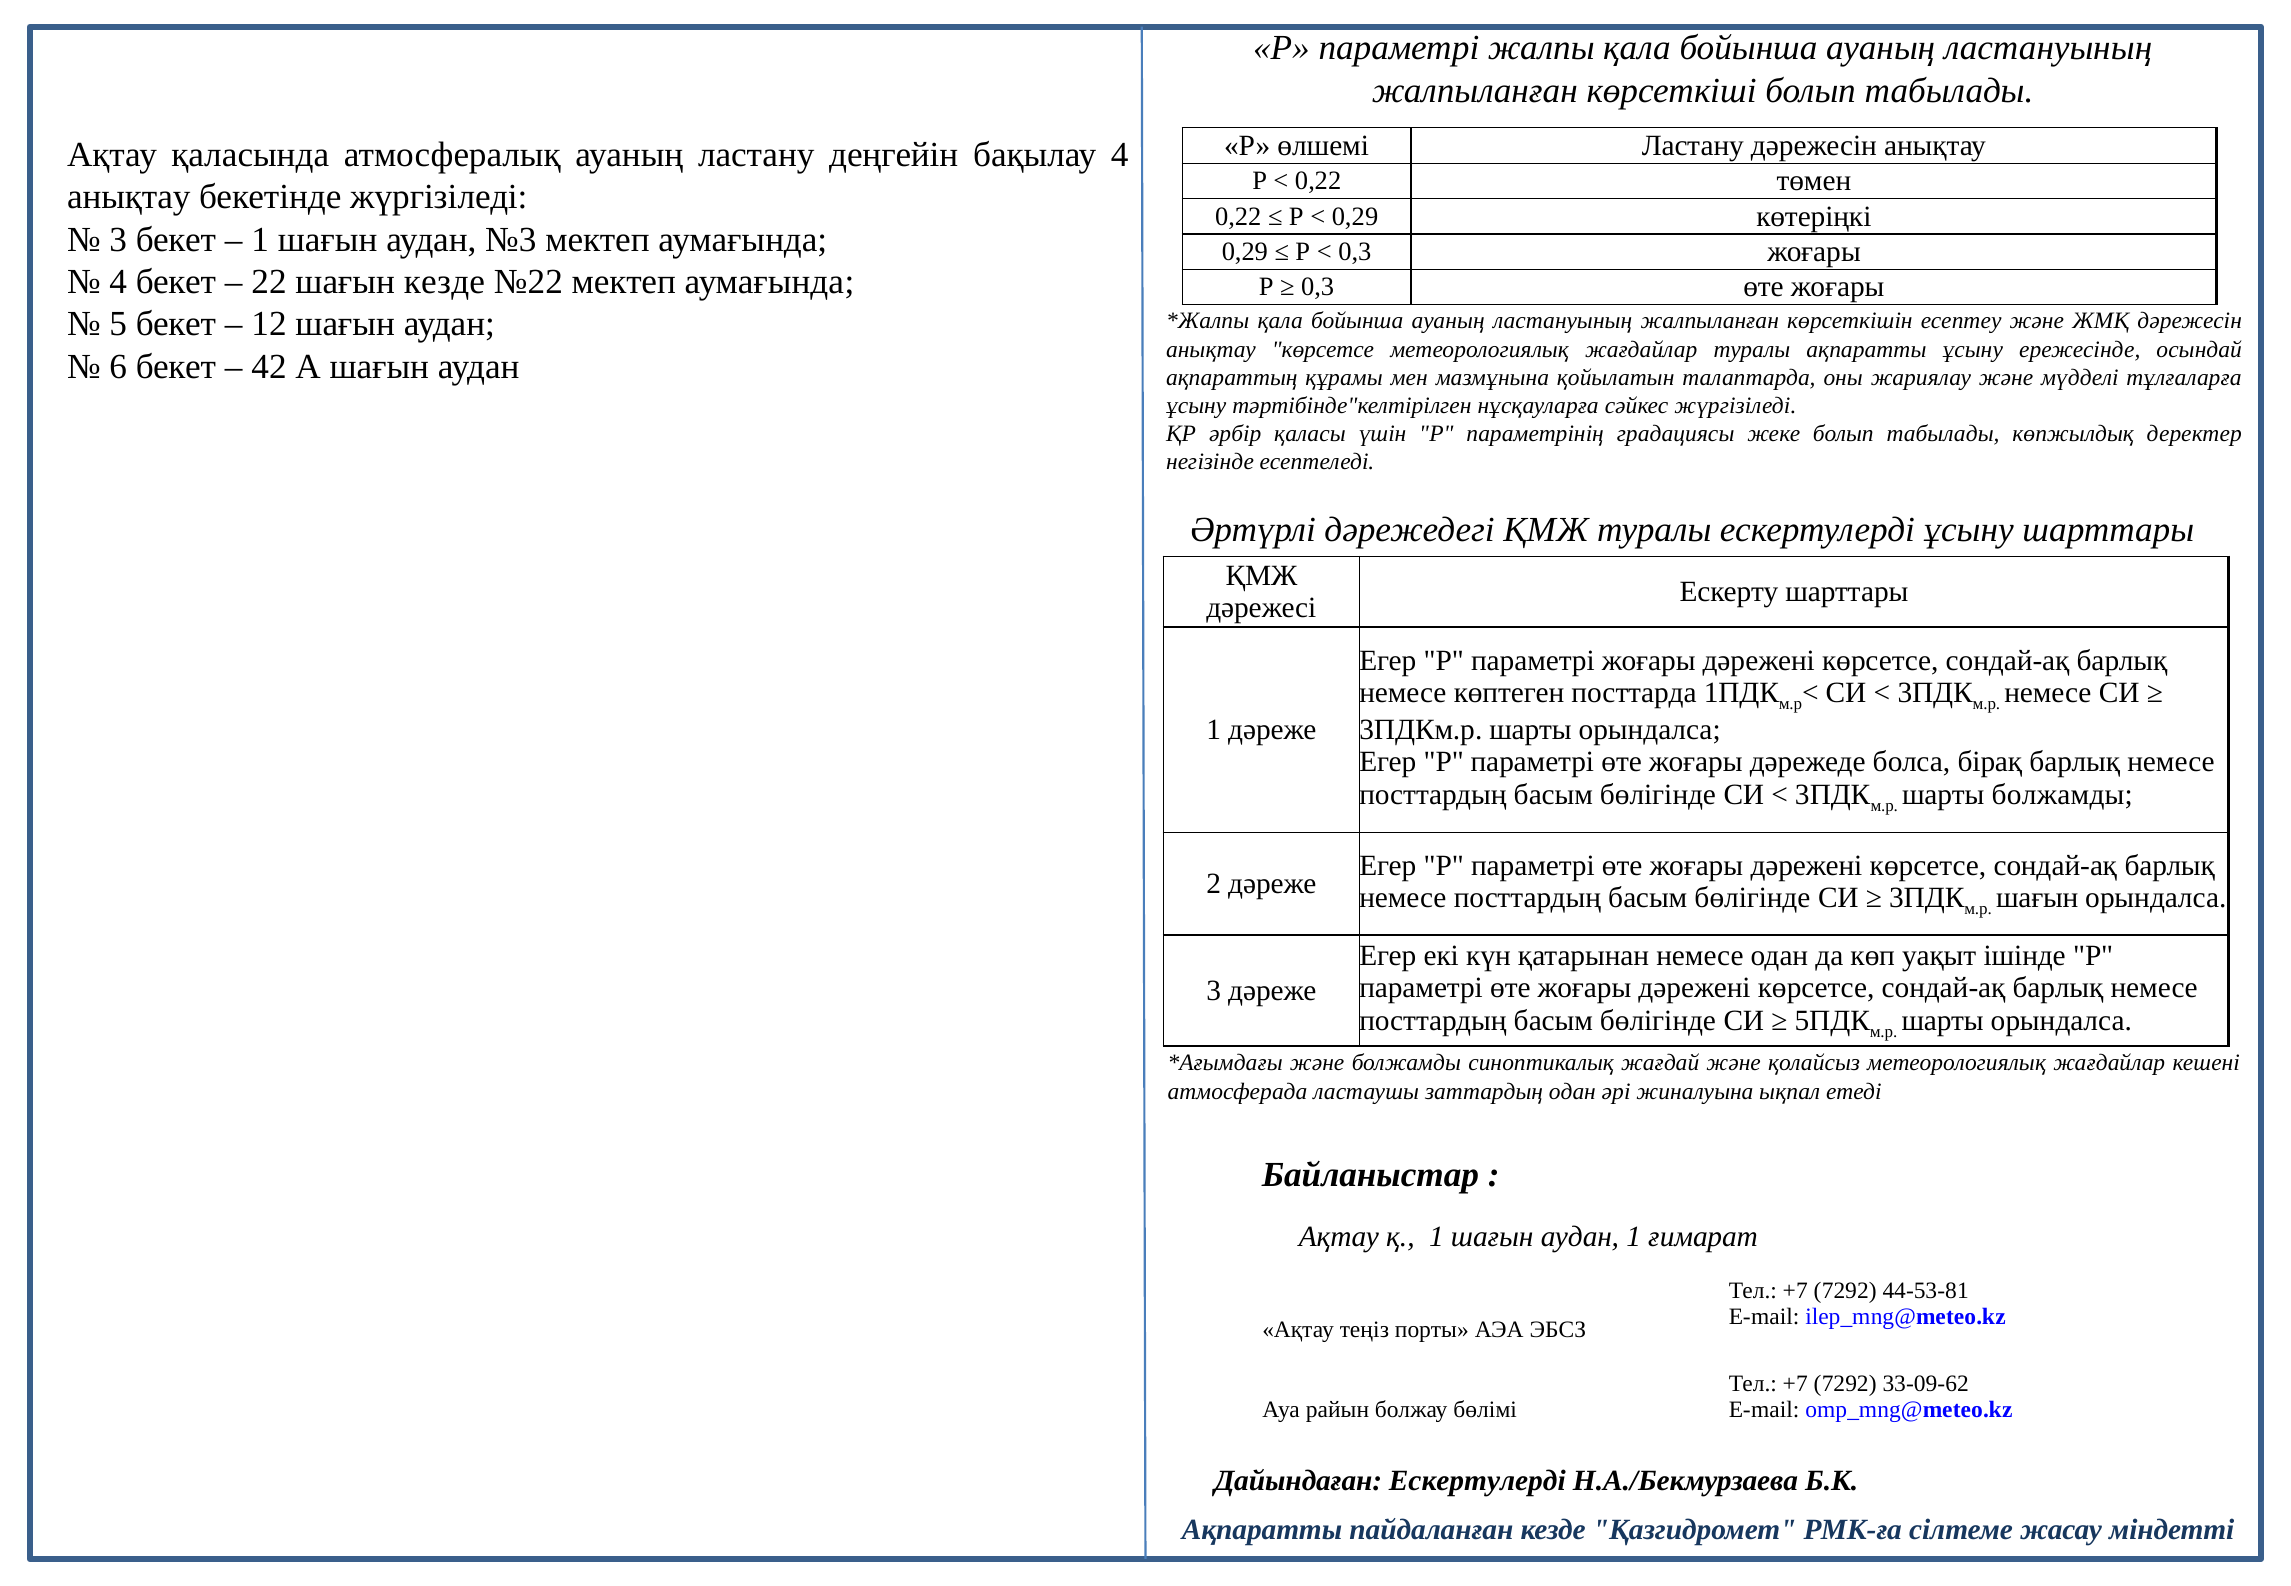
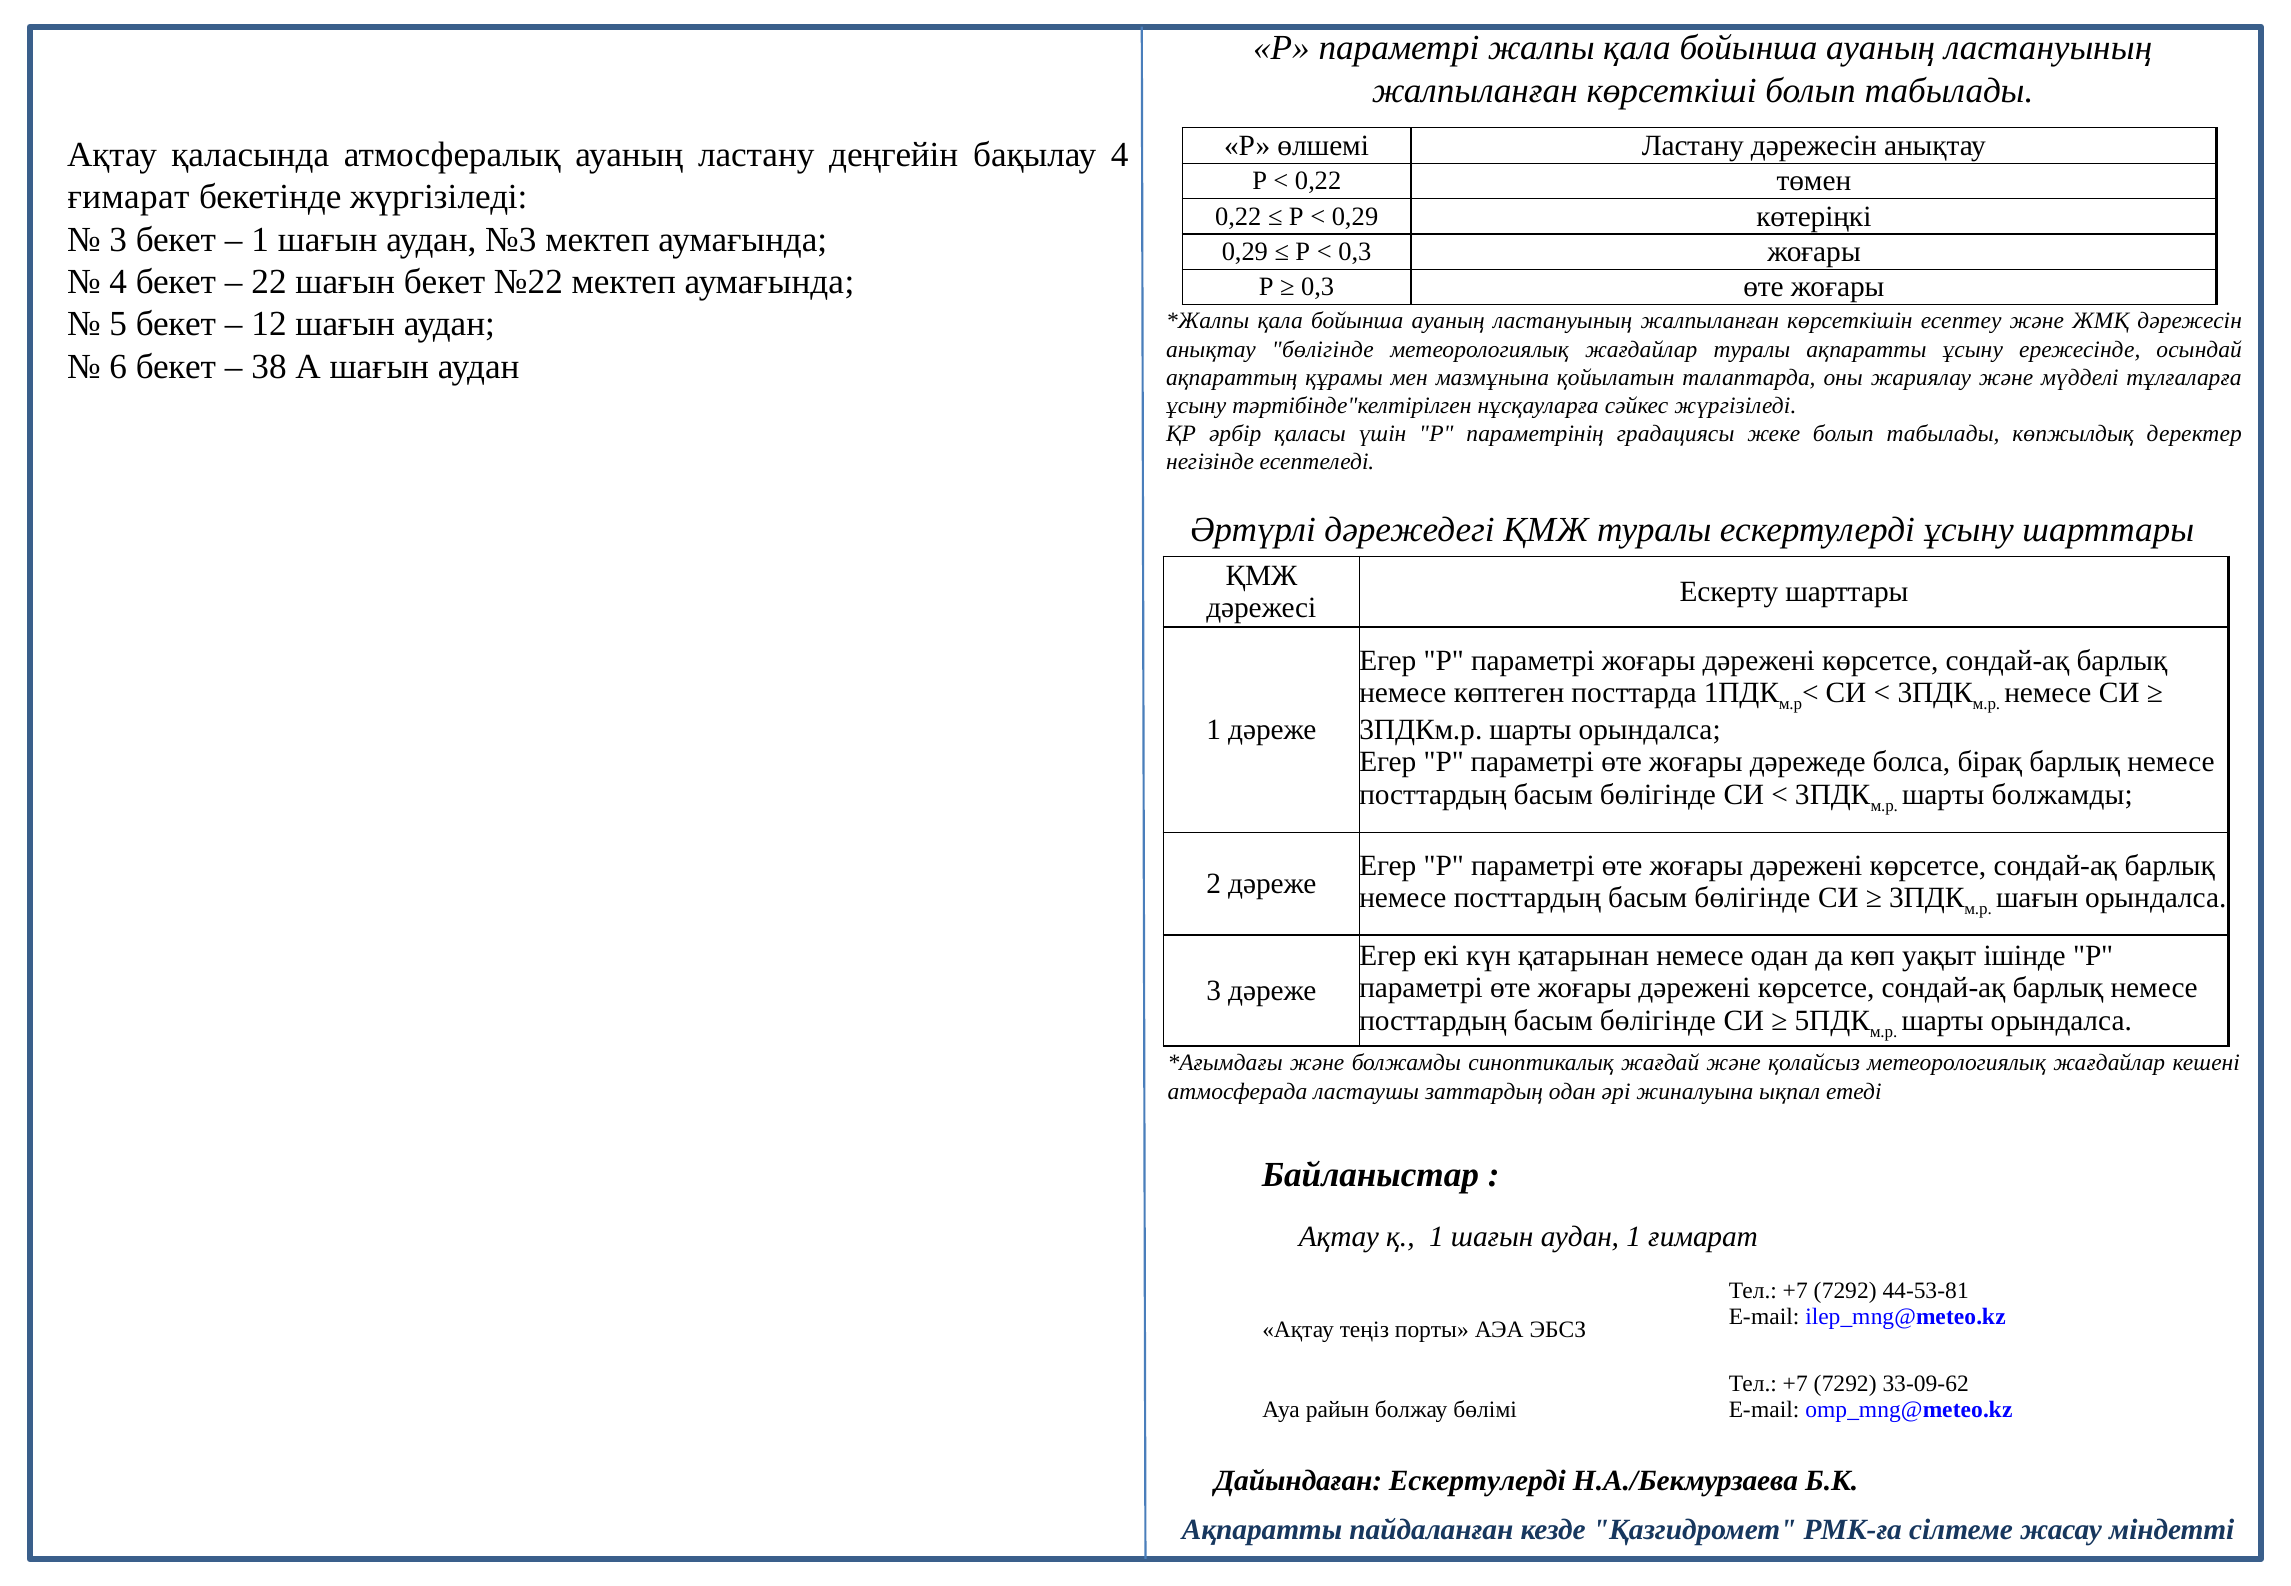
анықтау at (129, 197): анықтау -> ғимарат
шағын кезде: кезде -> бекет
анықтау көрсетсе: көрсетсе -> бөлігінде
42: 42 -> 38
